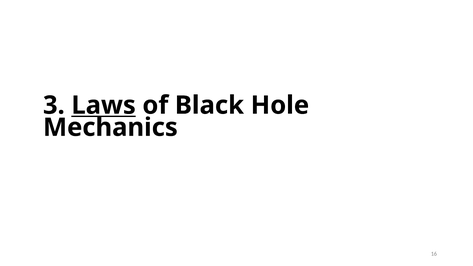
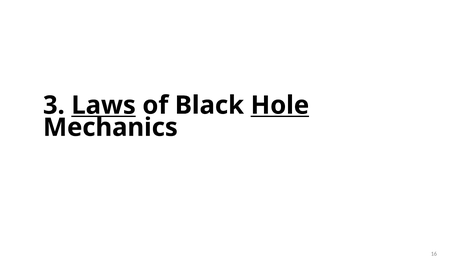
Hole underline: none -> present
